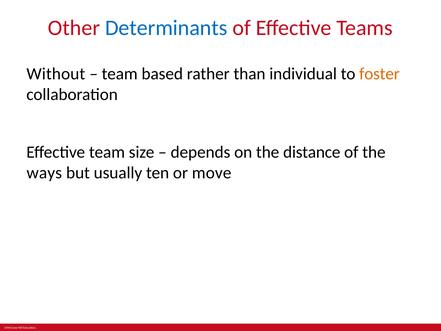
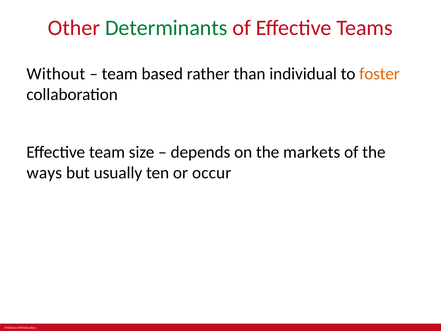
Determinants colour: blue -> green
distance: distance -> markets
move: move -> occur
